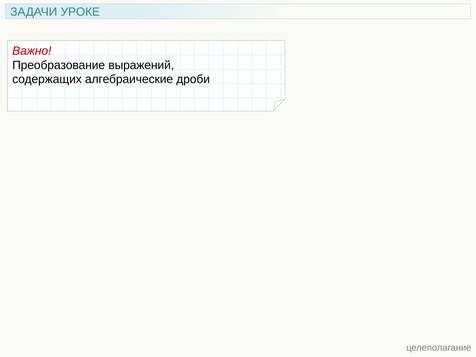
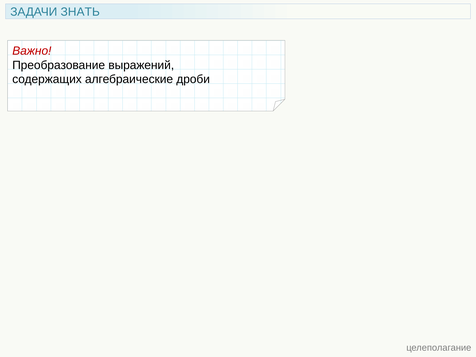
УРОКЕ: УРОКЕ -> ЗНАТЬ
